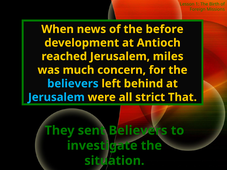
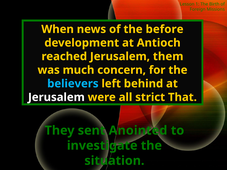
miles: miles -> them
Jerusalem at (56, 97) colour: light blue -> white
sent Believers: Believers -> Anointed
